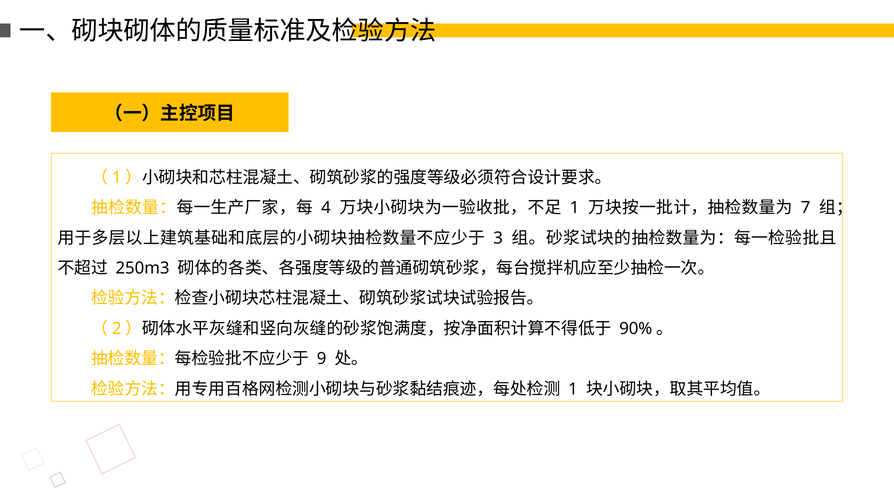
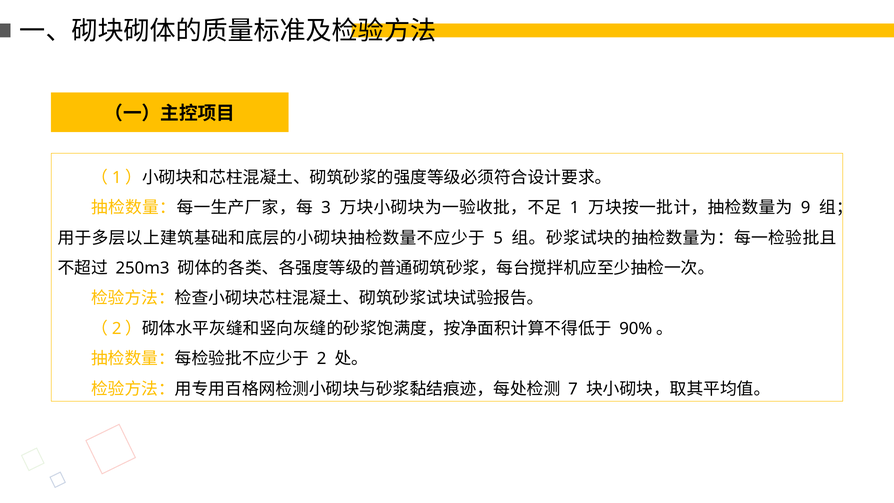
4: 4 -> 3
7: 7 -> 9
3: 3 -> 5
9: 9 -> 2
1 at (573, 389): 1 -> 7
